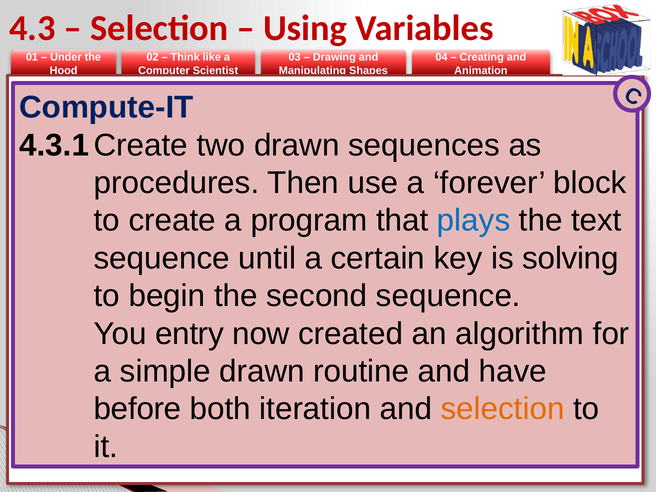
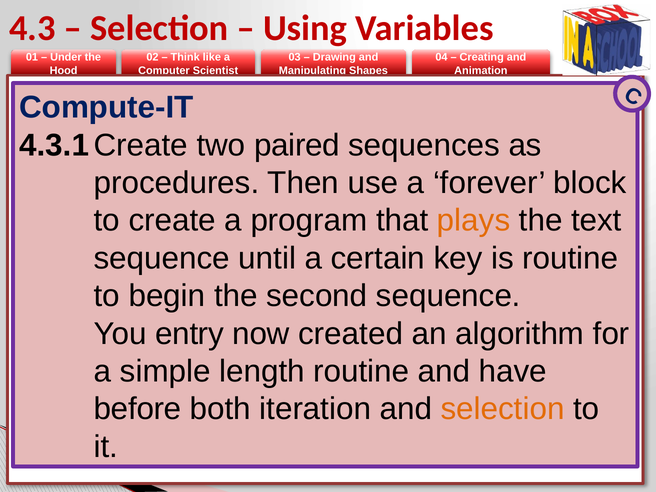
two drawn: drawn -> paired
plays colour: blue -> orange
is solving: solving -> routine
simple drawn: drawn -> length
